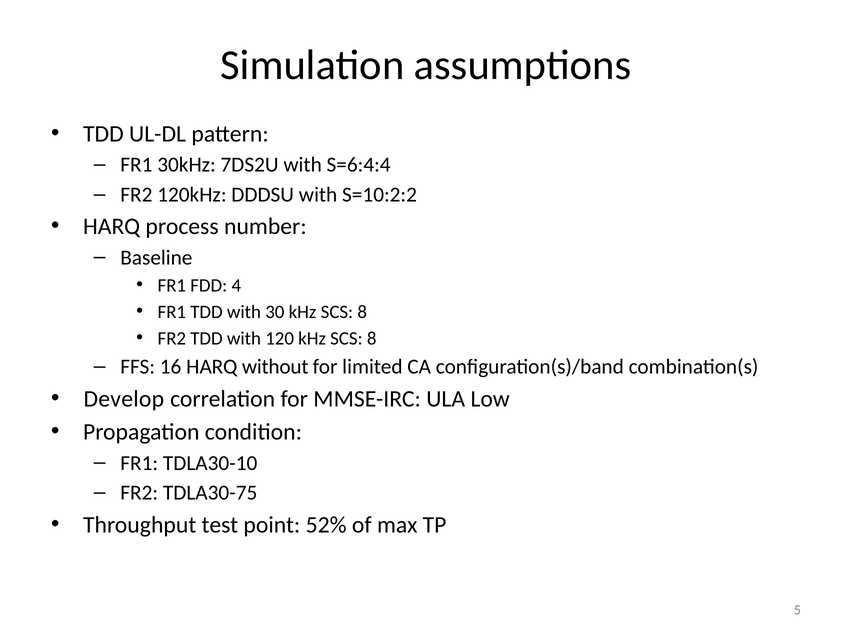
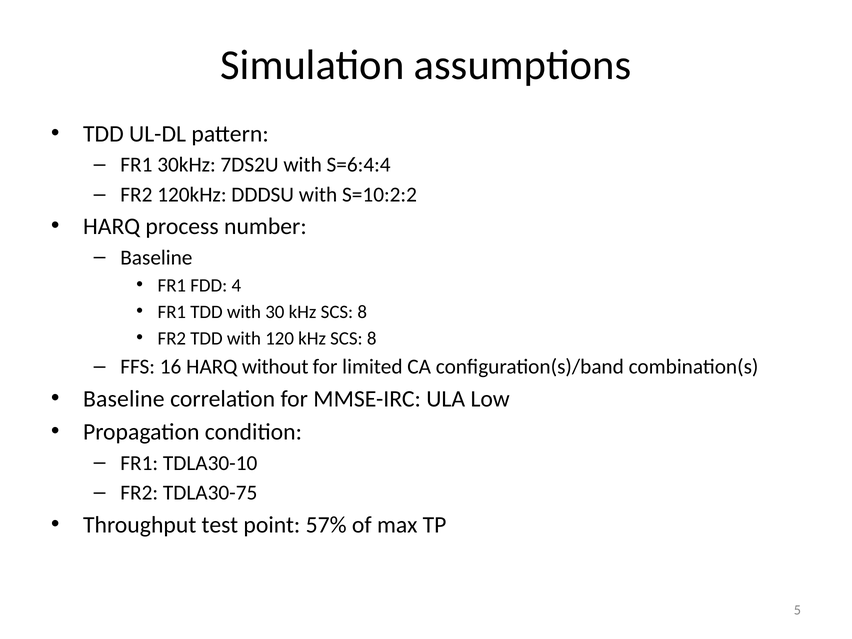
Develop at (124, 399): Develop -> Baseline
52%: 52% -> 57%
